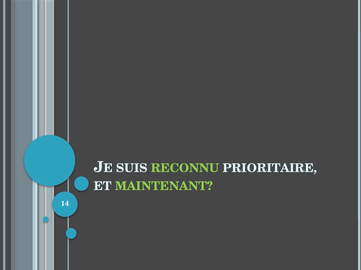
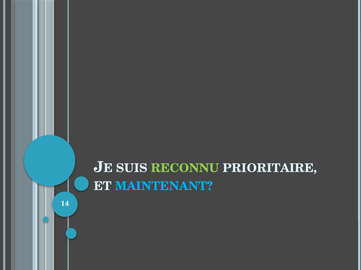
MAINTENANT colour: light green -> light blue
